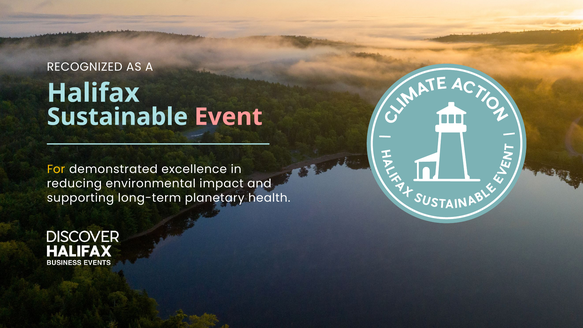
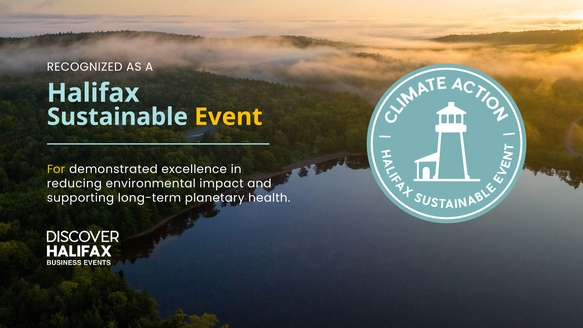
Event colour: pink -> yellow
